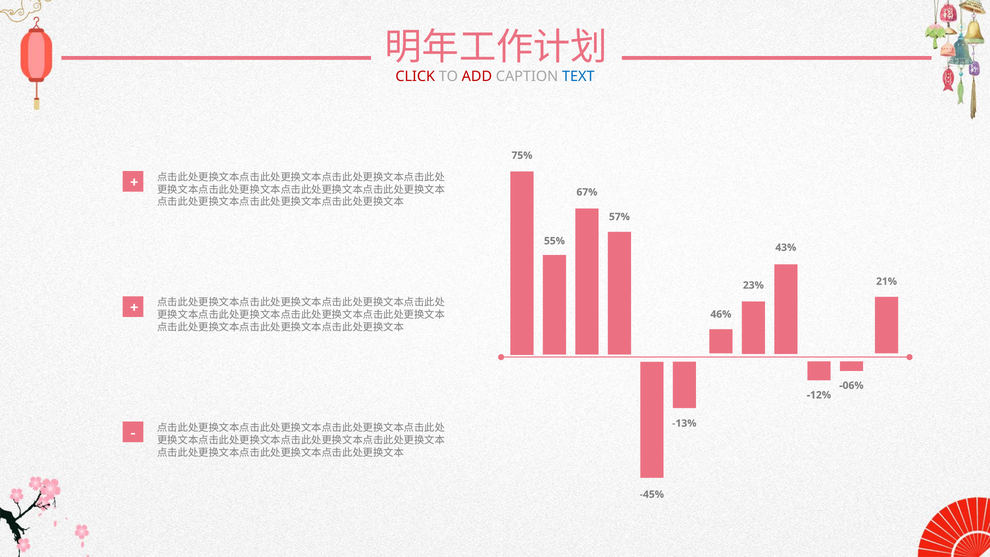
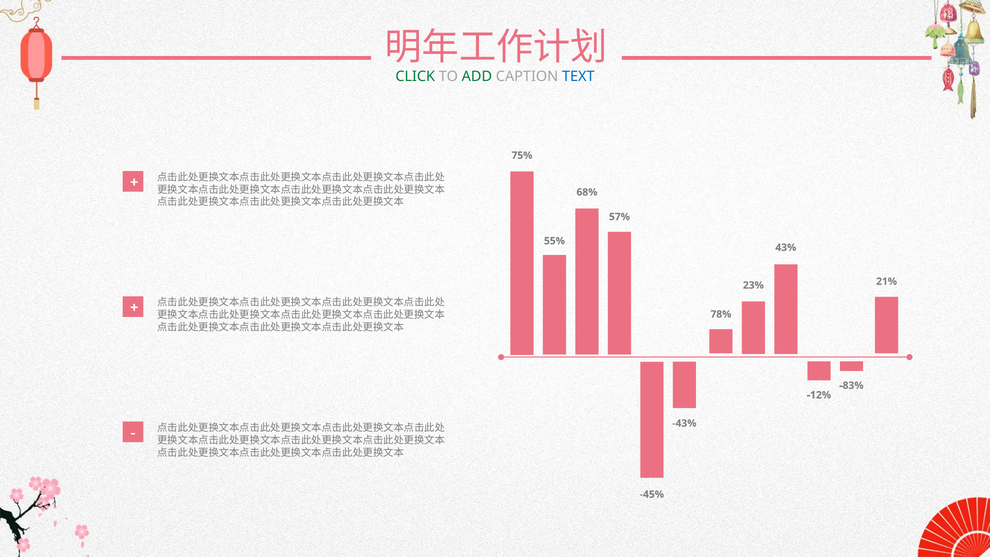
CLICK colour: red -> green
ADD colour: red -> green
67%: 67% -> 68%
46%: 46% -> 78%
-06%: -06% -> -83%
-13%: -13% -> -43%
